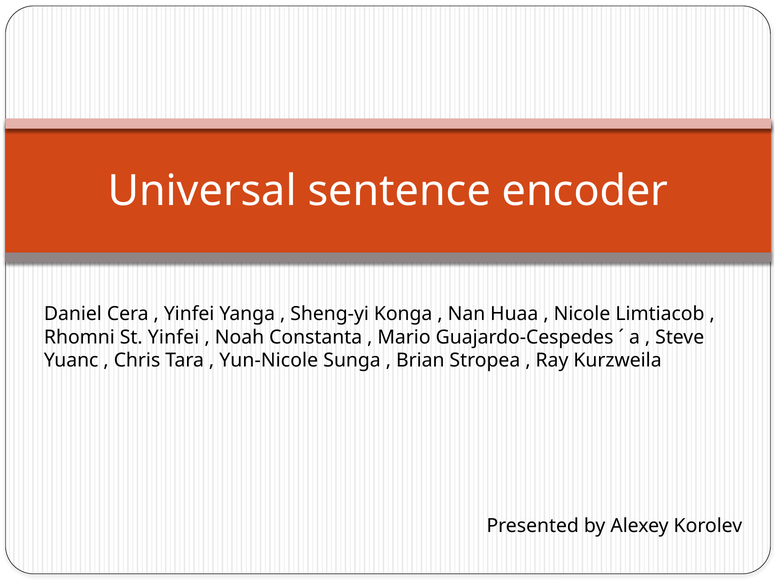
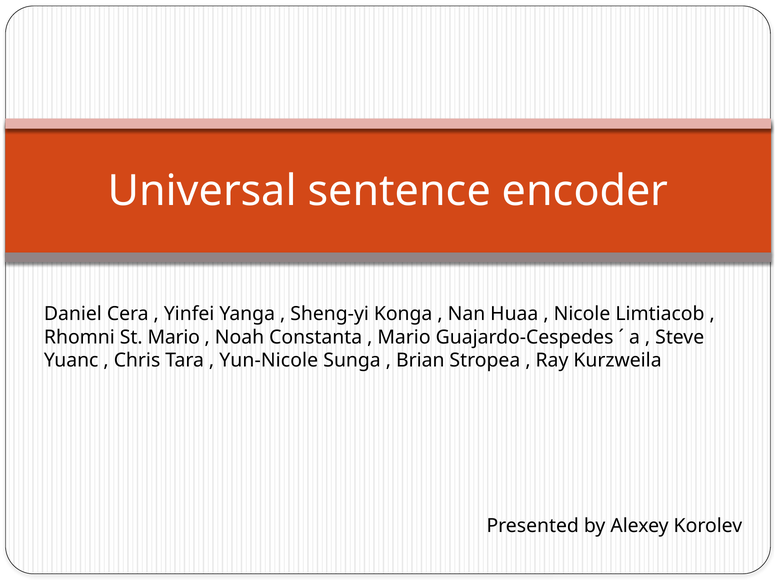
St Yinfei: Yinfei -> Mario
